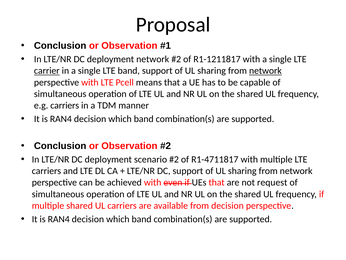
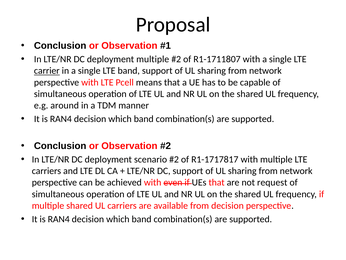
deployment network: network -> multiple
R1-1211817: R1-1211817 -> R1-1711807
network at (265, 71) underline: present -> none
e.g carriers: carriers -> around
R1-4711817: R1-4711817 -> R1-1717817
